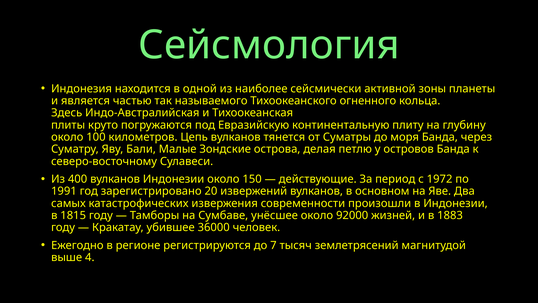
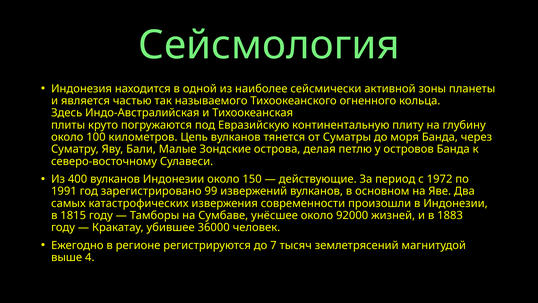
20: 20 -> 99
